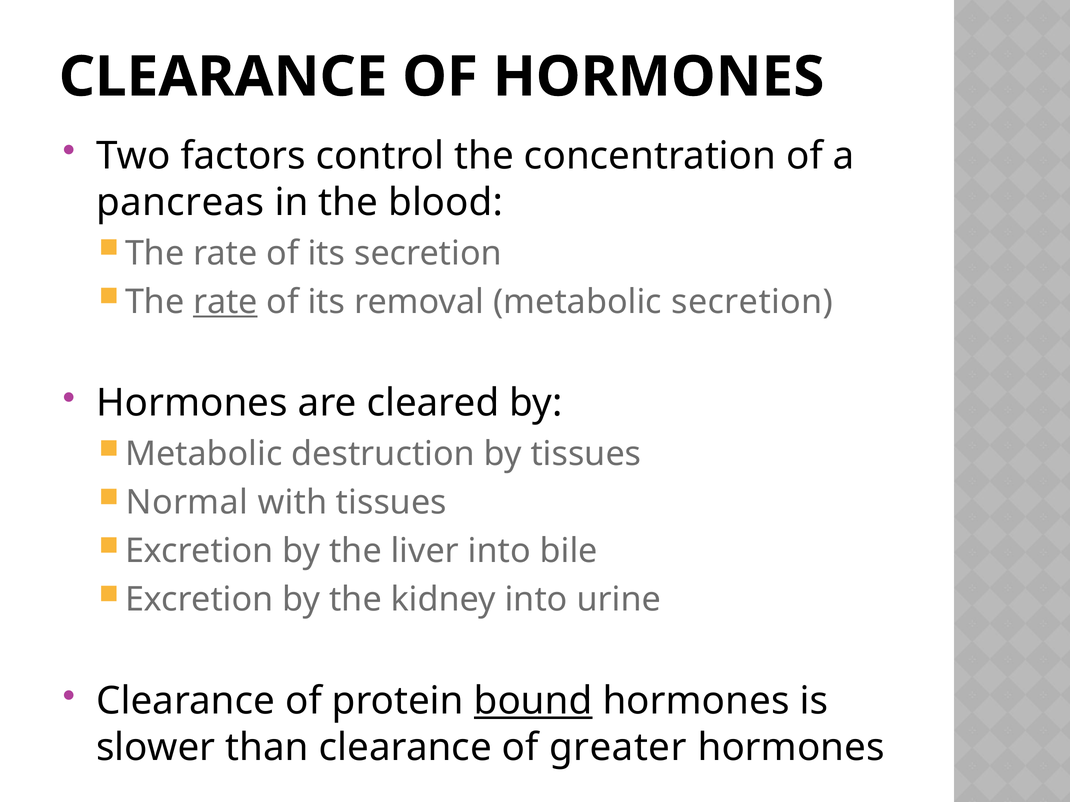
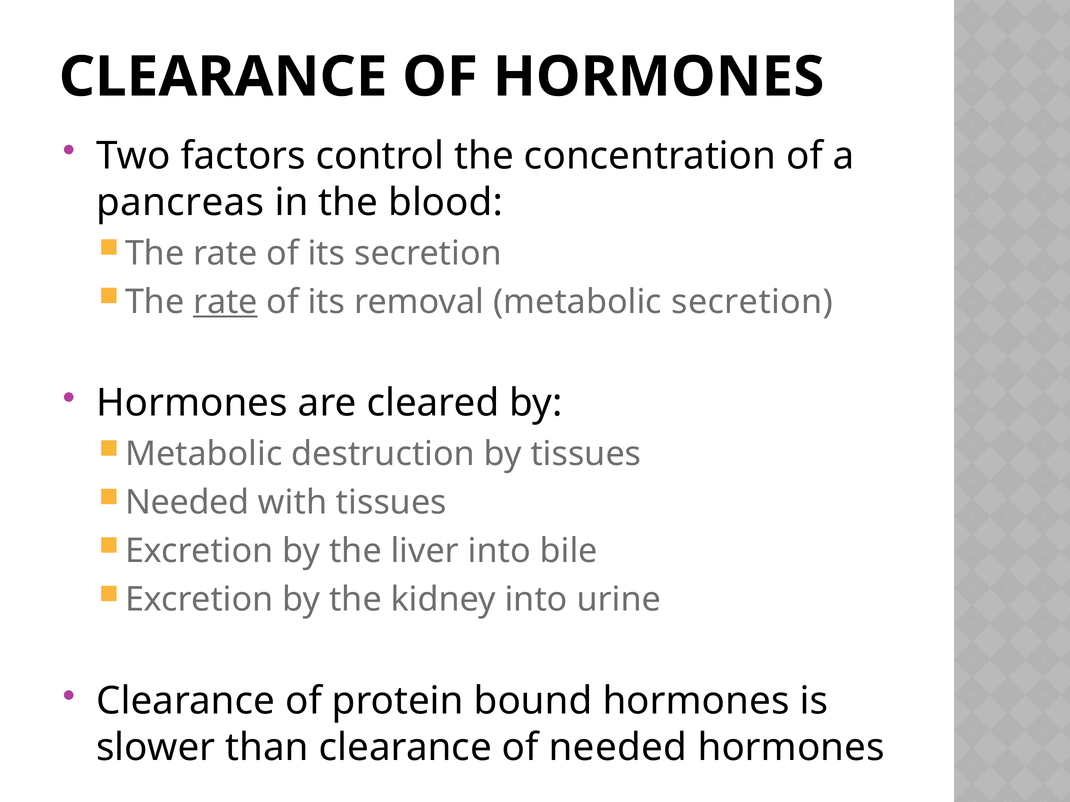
Normal at (187, 503): Normal -> Needed
bound underline: present -> none
of greater: greater -> needed
